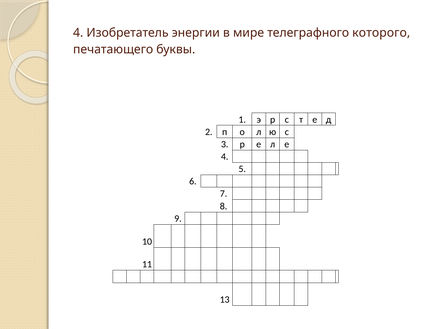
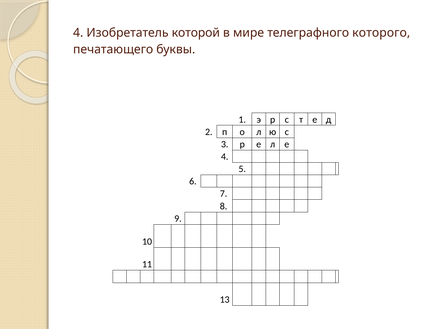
энергии: энергии -> которой
